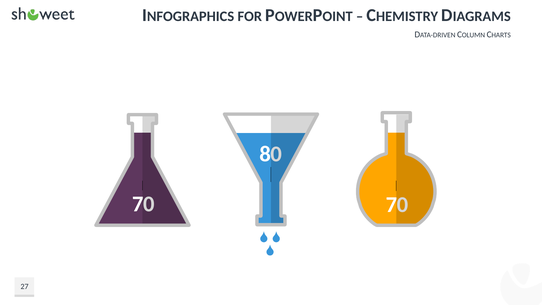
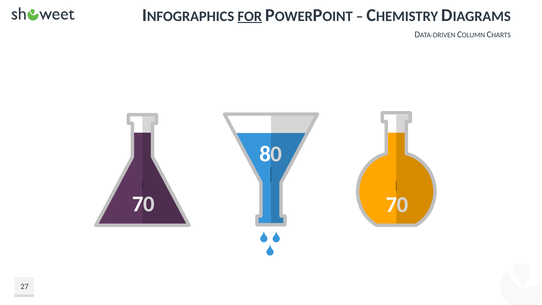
FOR underline: none -> present
